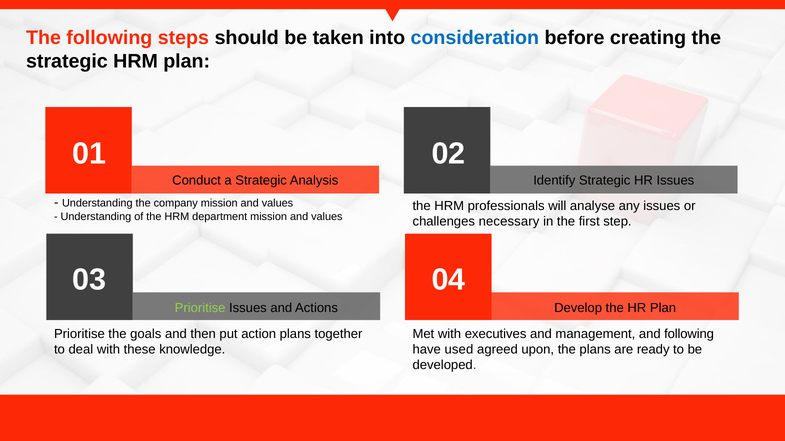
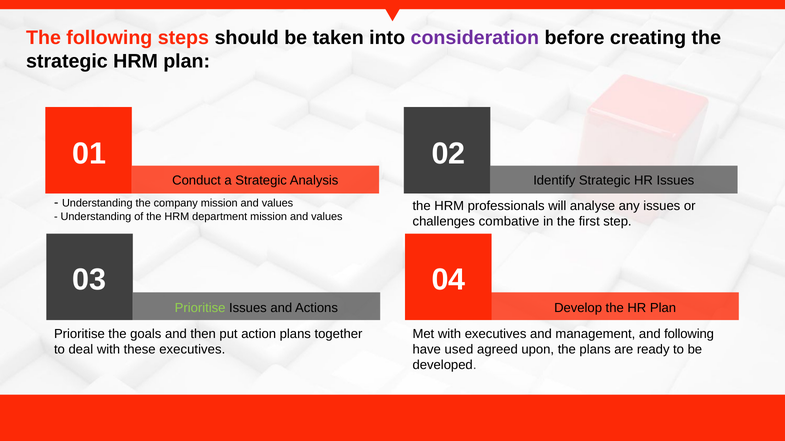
consideration colour: blue -> purple
necessary: necessary -> combative
these knowledge: knowledge -> executives
